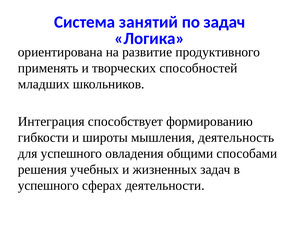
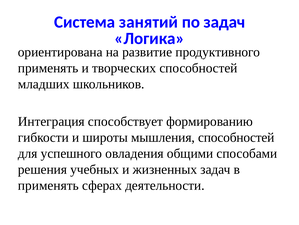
мышления деятельность: деятельность -> способностей
успешного at (48, 185): успешного -> применять
